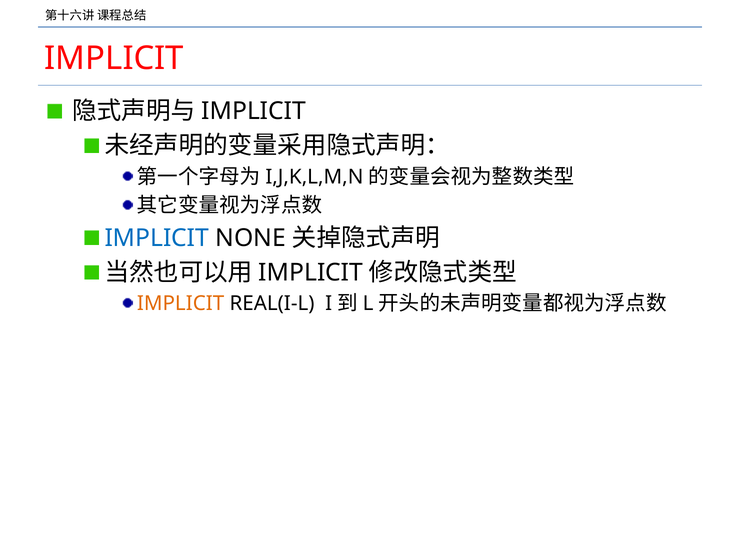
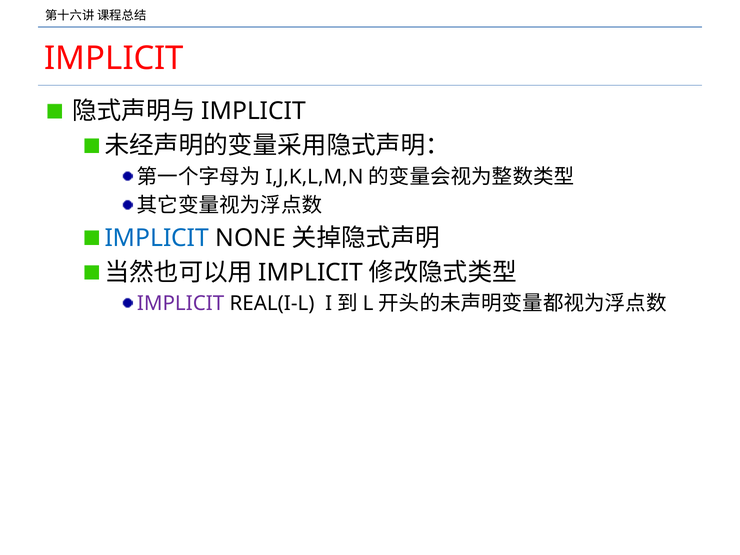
IMPLICIT at (181, 303) colour: orange -> purple
